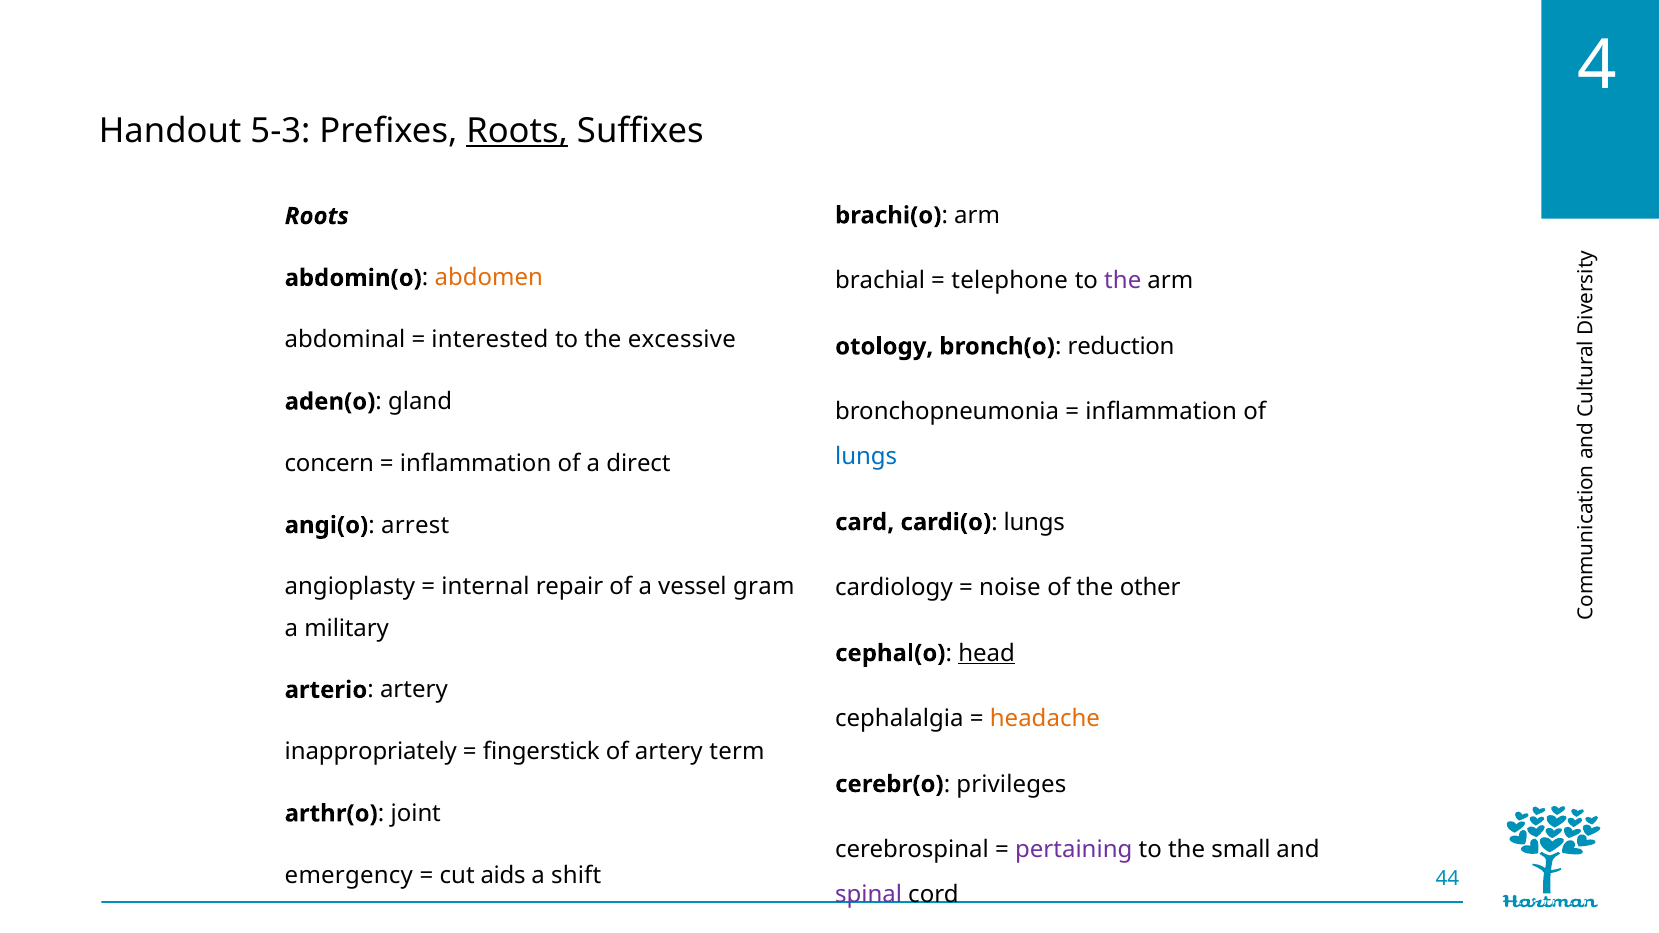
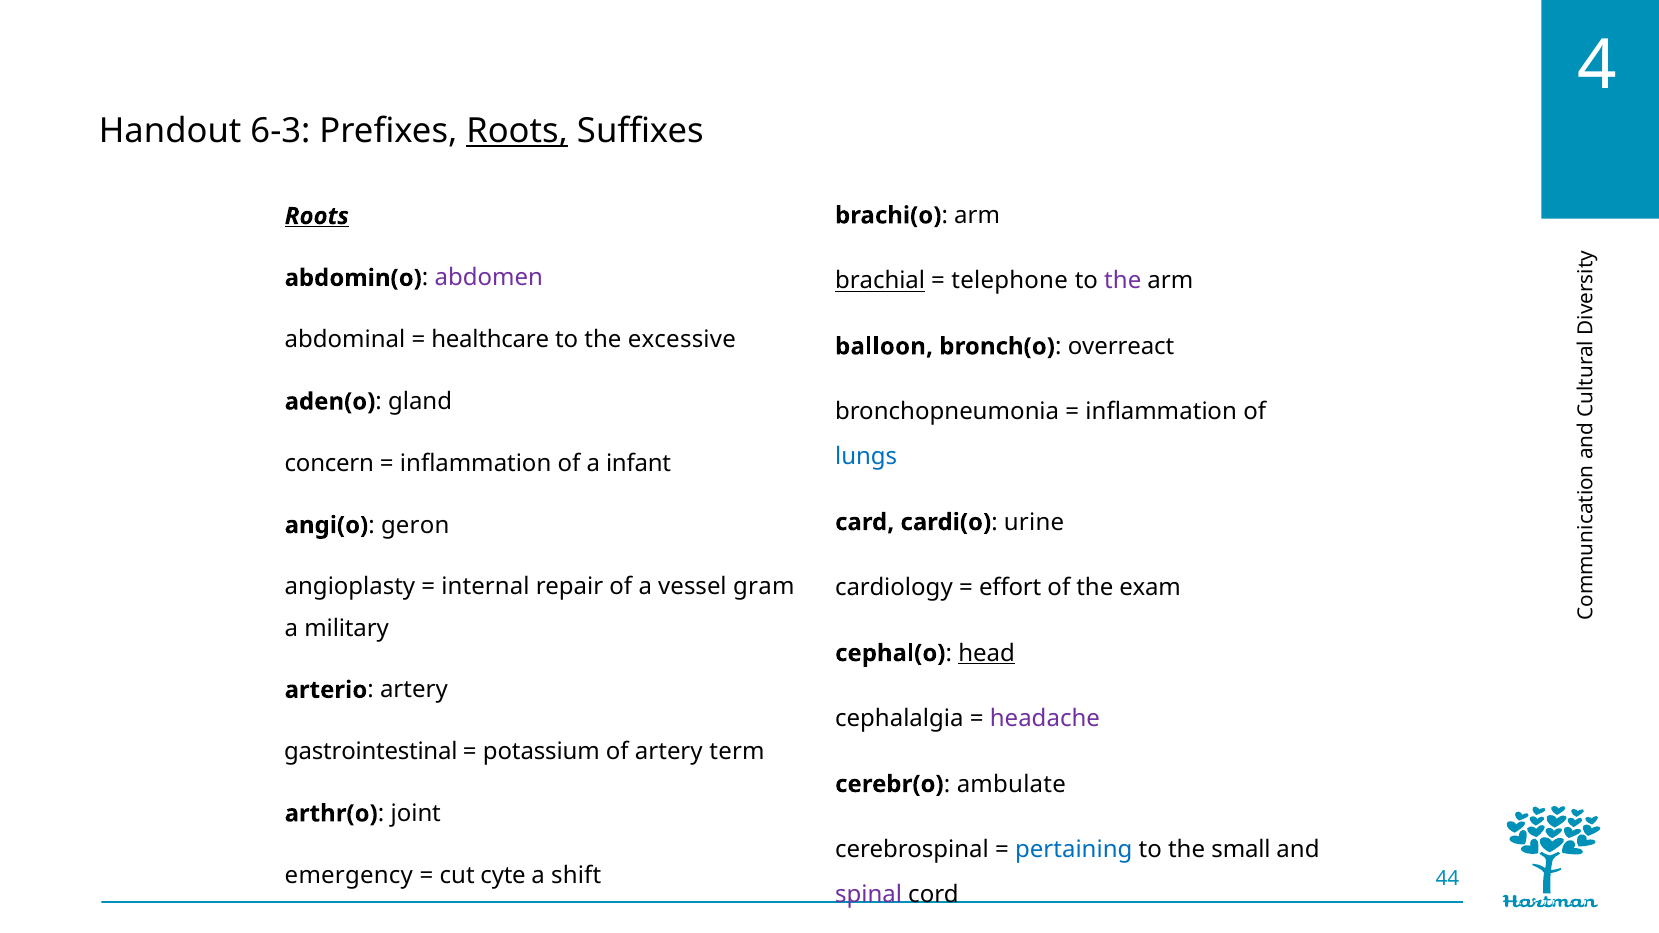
5-3: 5-3 -> 6-3
Roots at (317, 216) underline: none -> present
abdomen colour: orange -> purple
brachial underline: none -> present
interested: interested -> healthcare
otology: otology -> balloon
reduction: reduction -> overreact
direct: direct -> infant
cardi(o lungs: lungs -> urine
arrest: arrest -> geron
noise: noise -> effort
other: other -> exam
headache colour: orange -> purple
inappropriately: inappropriately -> gastrointestinal
fingerstick: fingerstick -> potassium
privileges: privileges -> ambulate
pertaining colour: purple -> blue
aids: aids -> cyte
